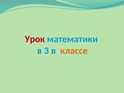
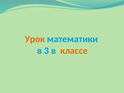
Урок colour: red -> orange
